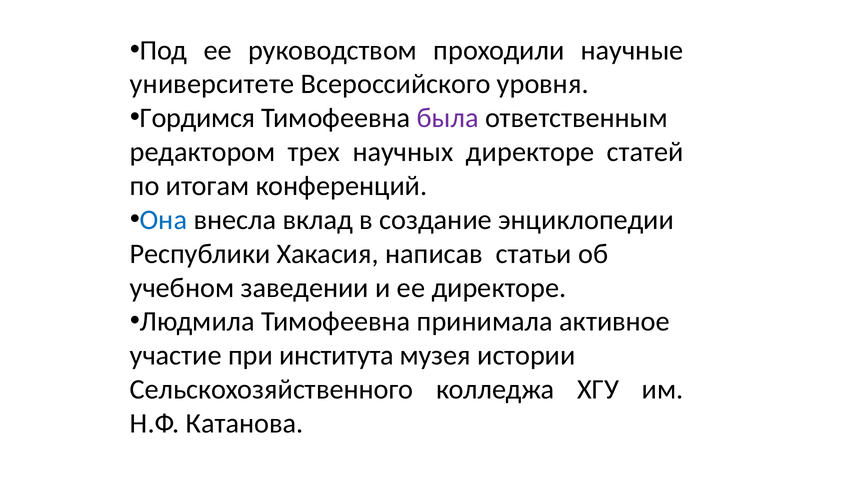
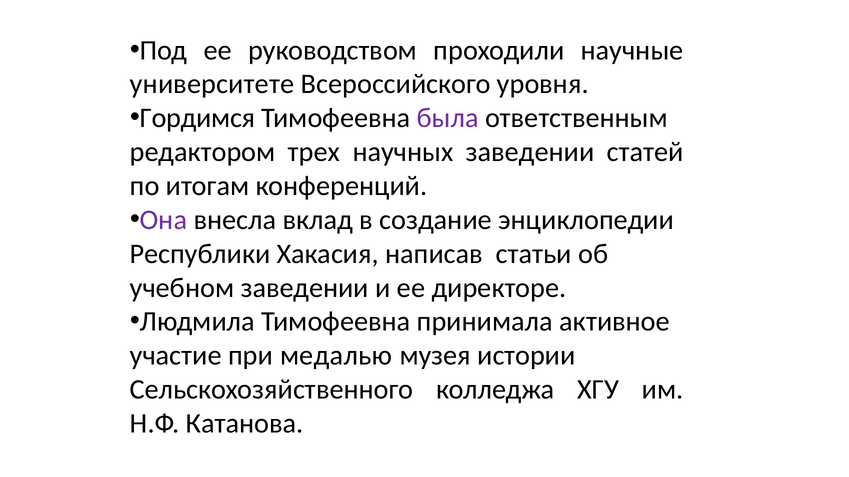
научных директоре: директоре -> заведении
Она colour: blue -> purple
института: института -> медалью
